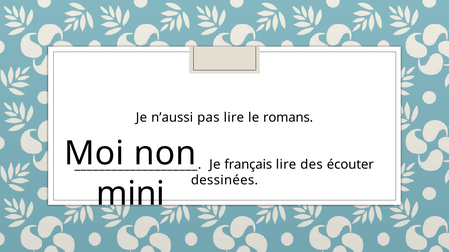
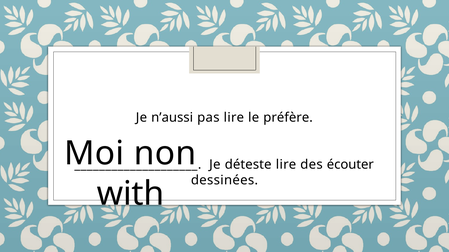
romans: romans -> préfère
français: français -> déteste
mini: mini -> with
